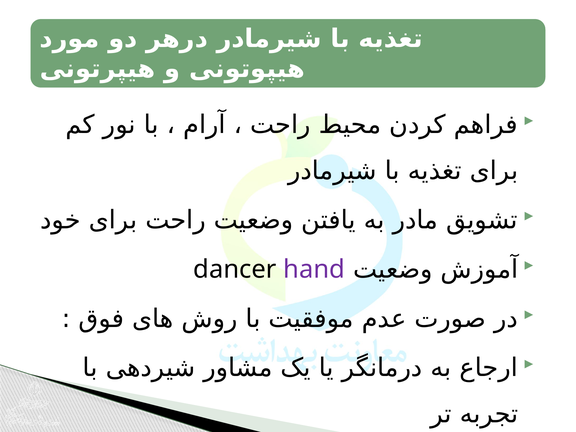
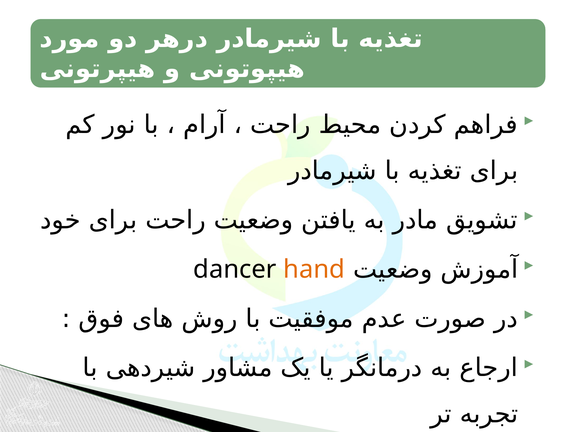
hand colour: purple -> orange
